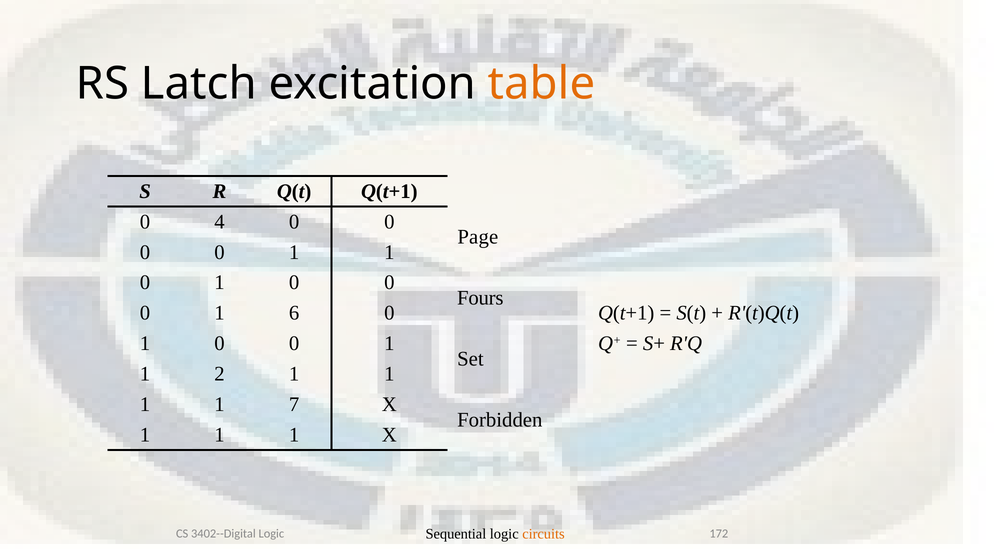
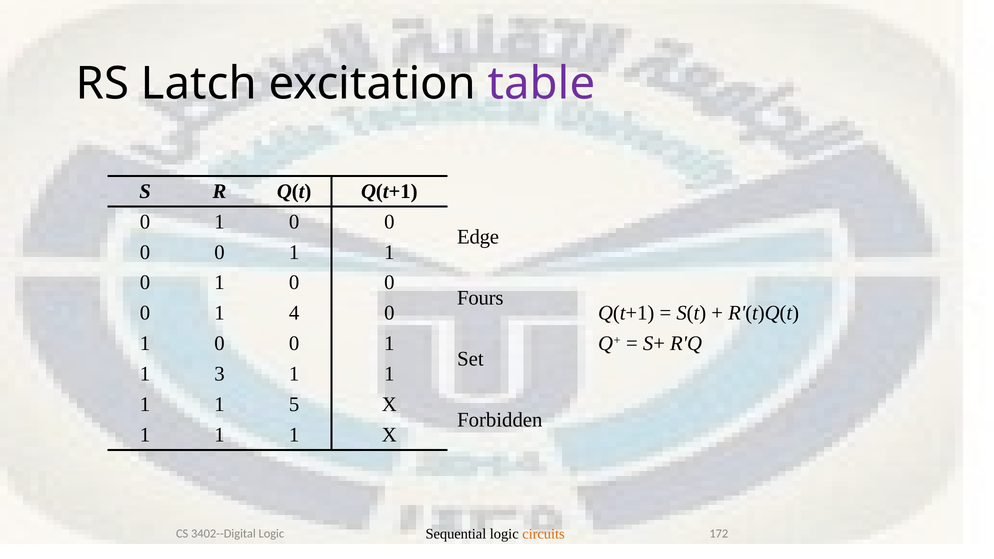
table colour: orange -> purple
4 at (220, 222): 4 -> 1
Page: Page -> Edge
6: 6 -> 4
2: 2 -> 3
7: 7 -> 5
